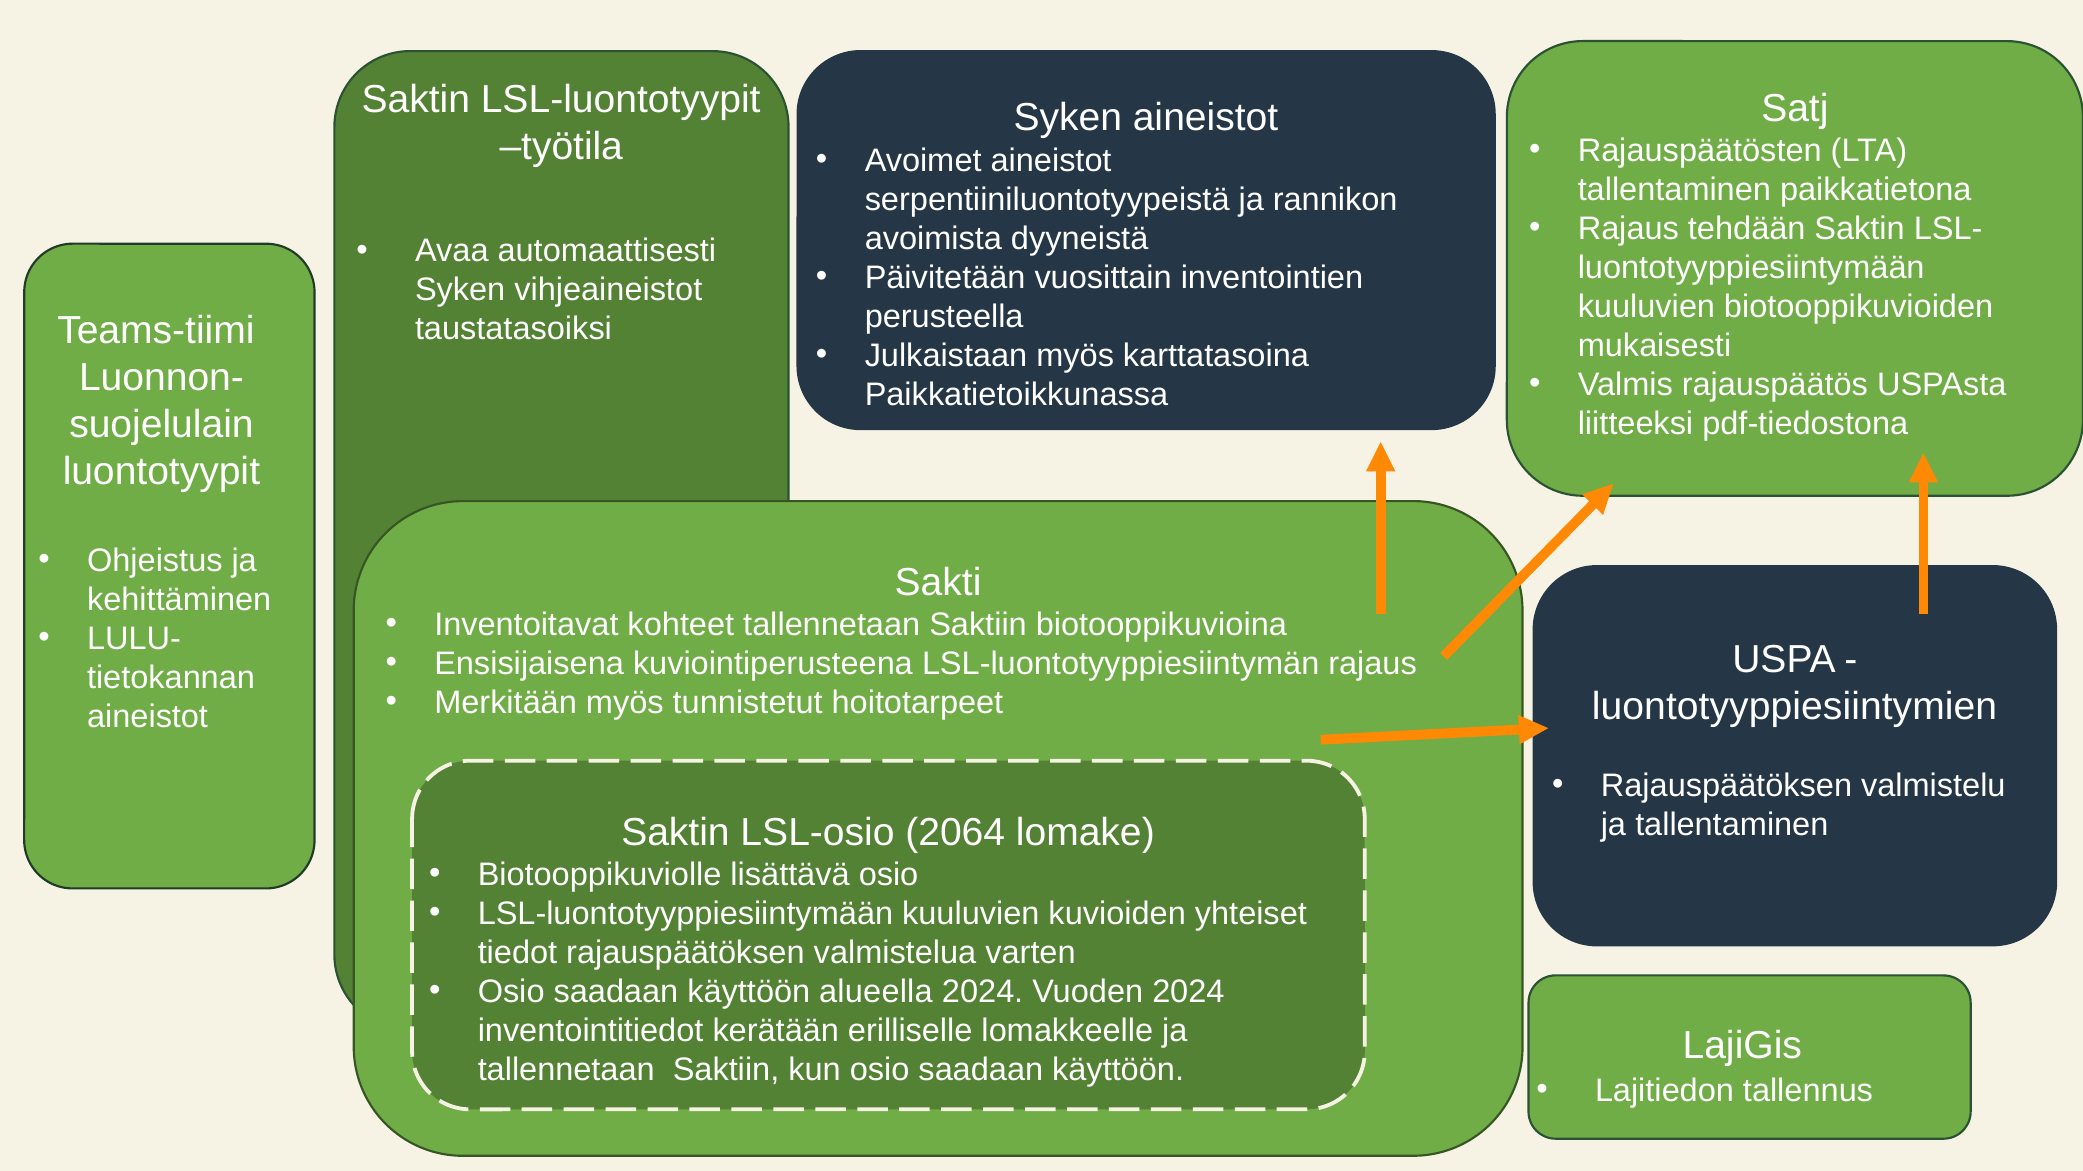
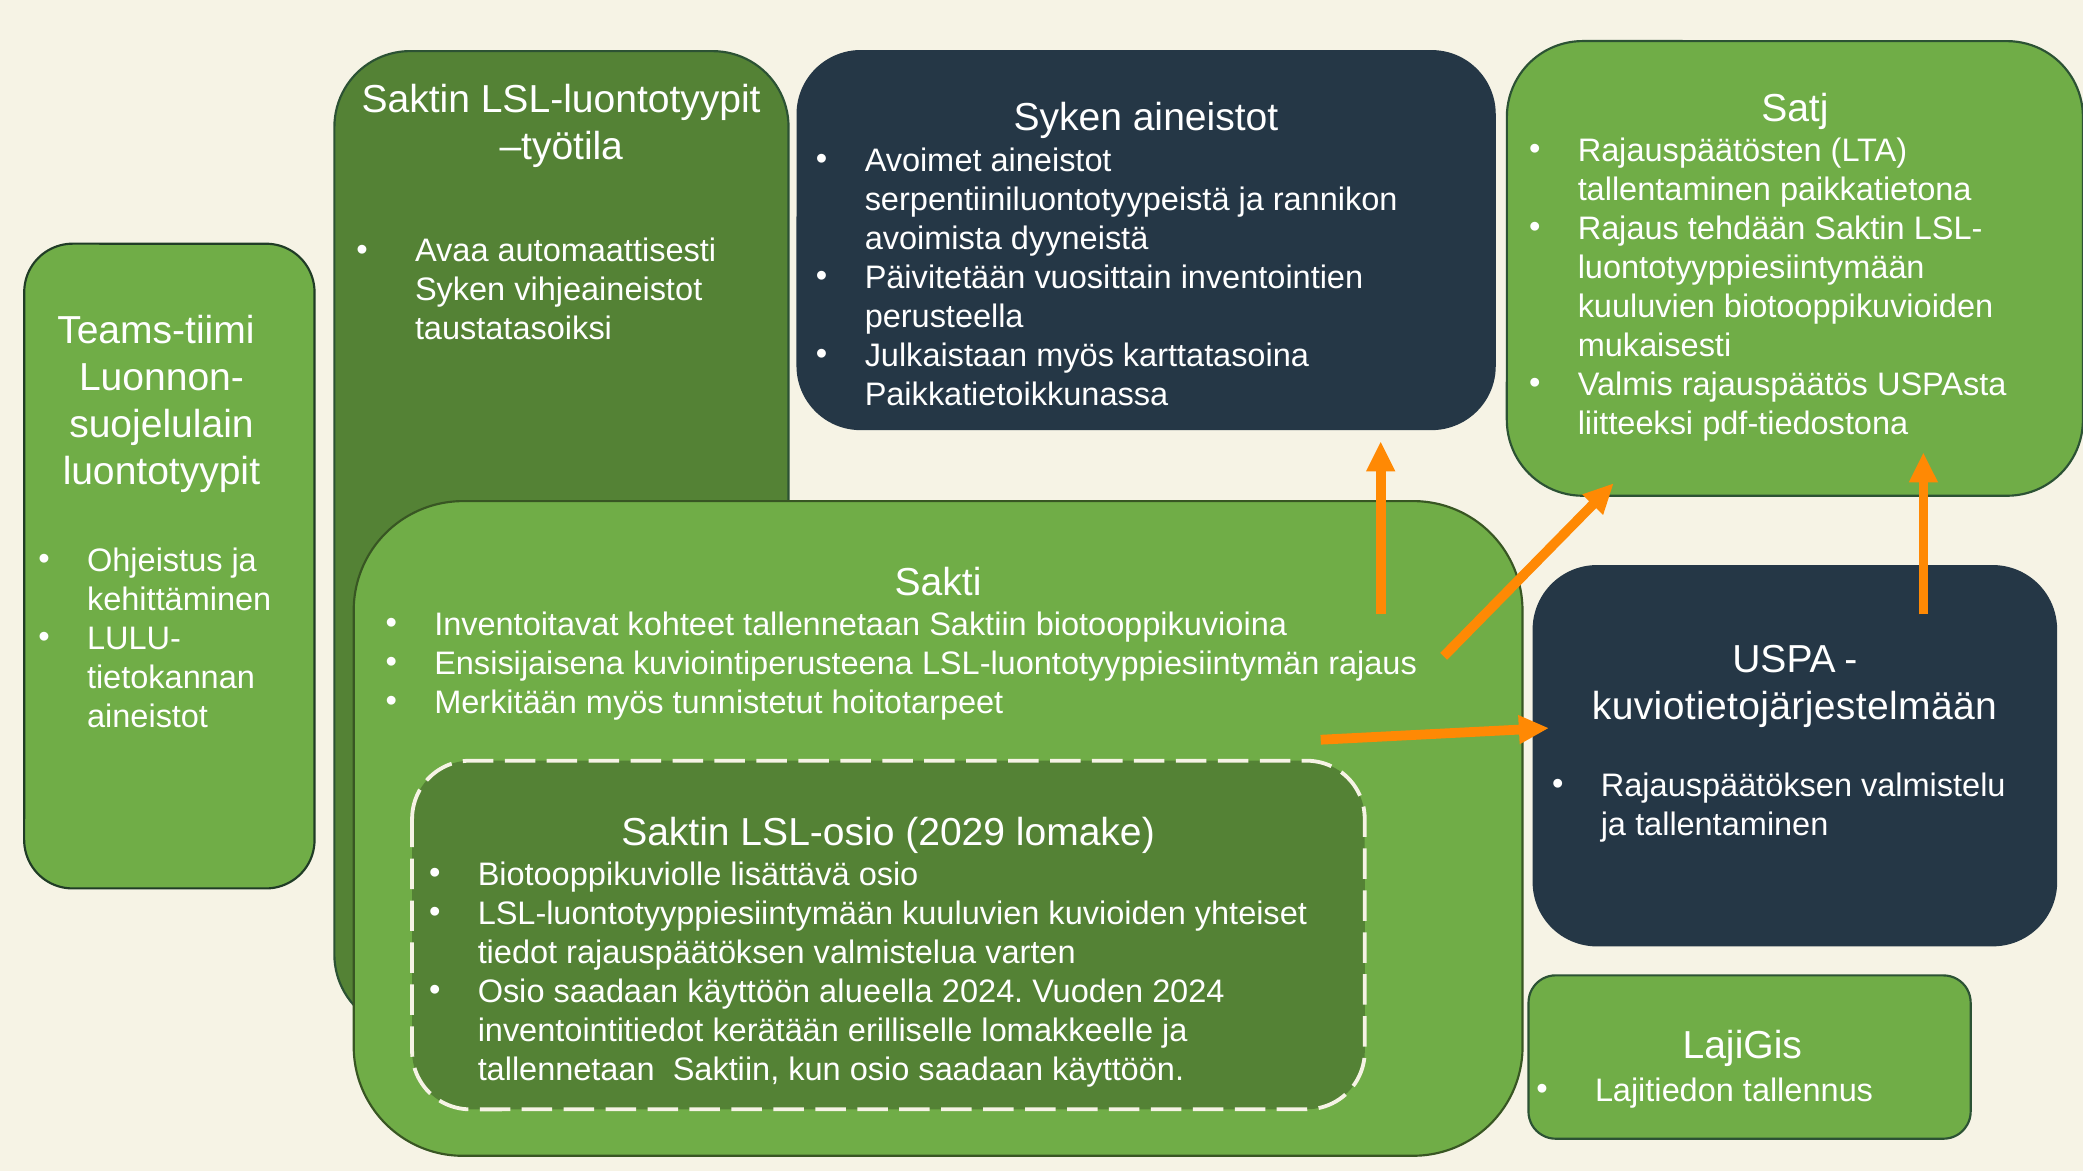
luontotyyppiesiintymien: luontotyyppiesiintymien -> kuviotietojärjestelmään
2064: 2064 -> 2029
